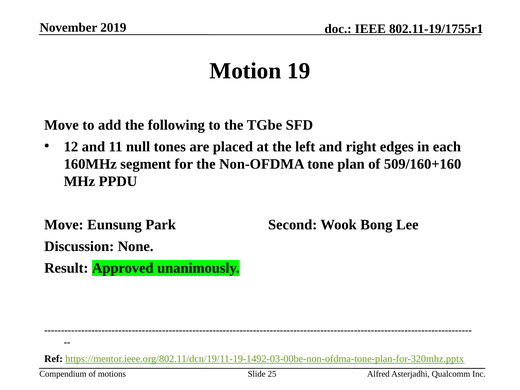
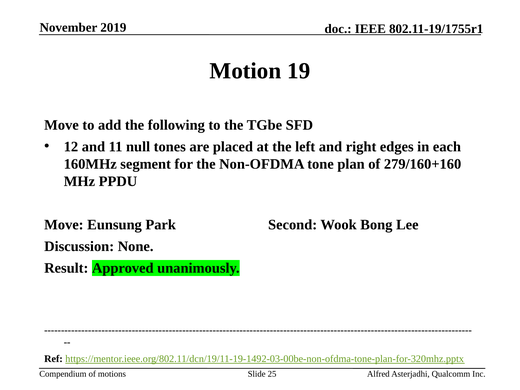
509/160+160: 509/160+160 -> 279/160+160
